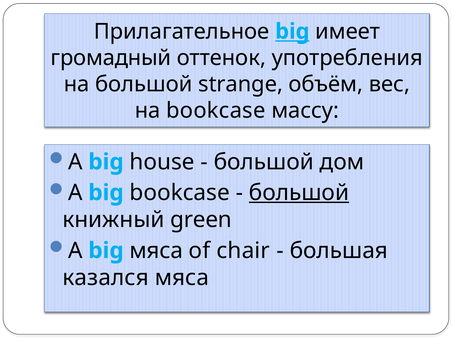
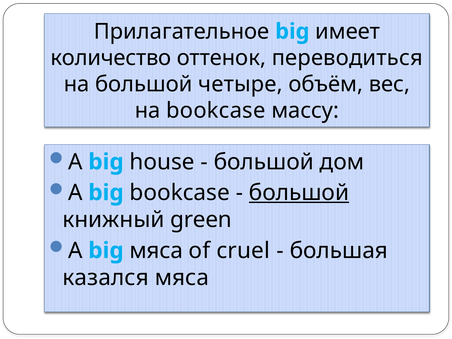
big at (292, 31) underline: present -> none
громадный: громадный -> количество
употребления: употребления -> переводиться
strange: strange -> четыре
chair: chair -> cruel
